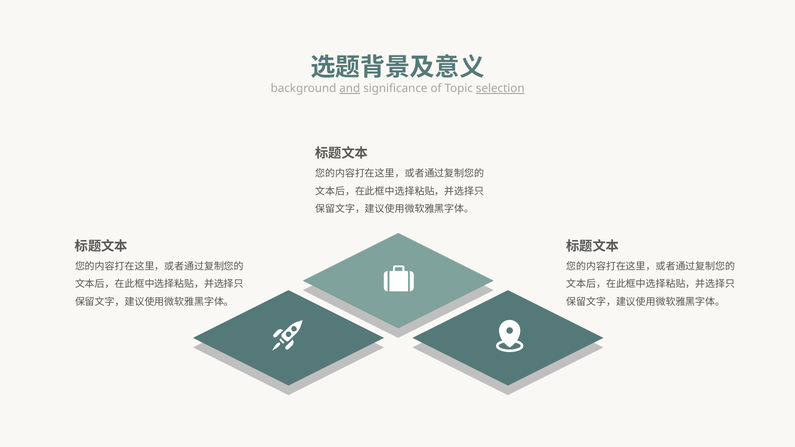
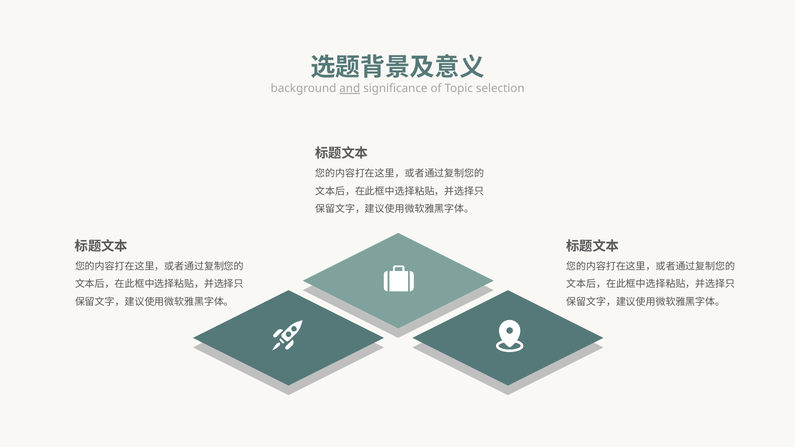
selection underline: present -> none
